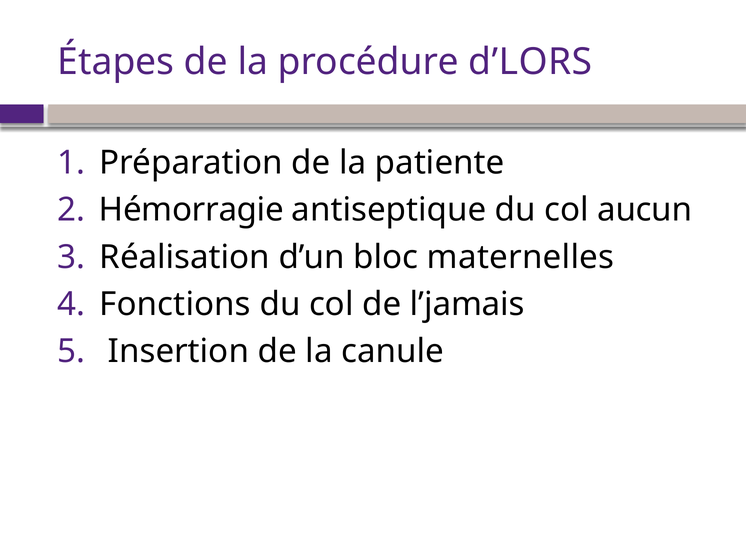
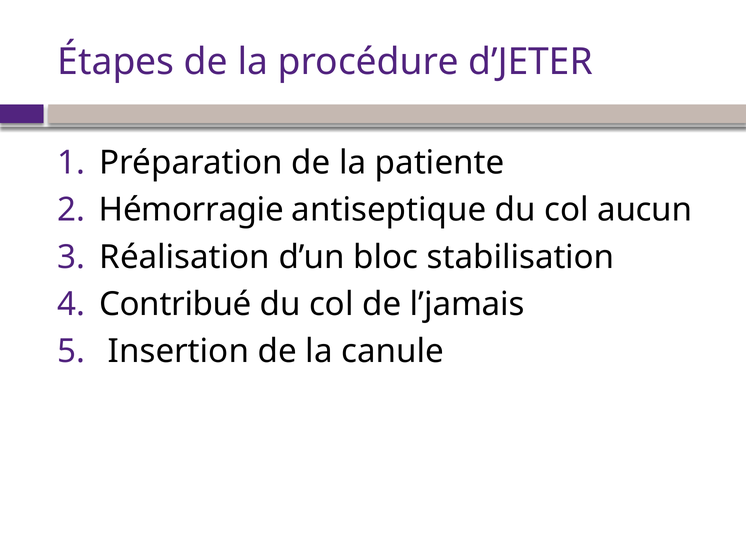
d’LORS: d’LORS -> d’JETER
maternelles: maternelles -> stabilisation
Fonctions: Fonctions -> Contribué
